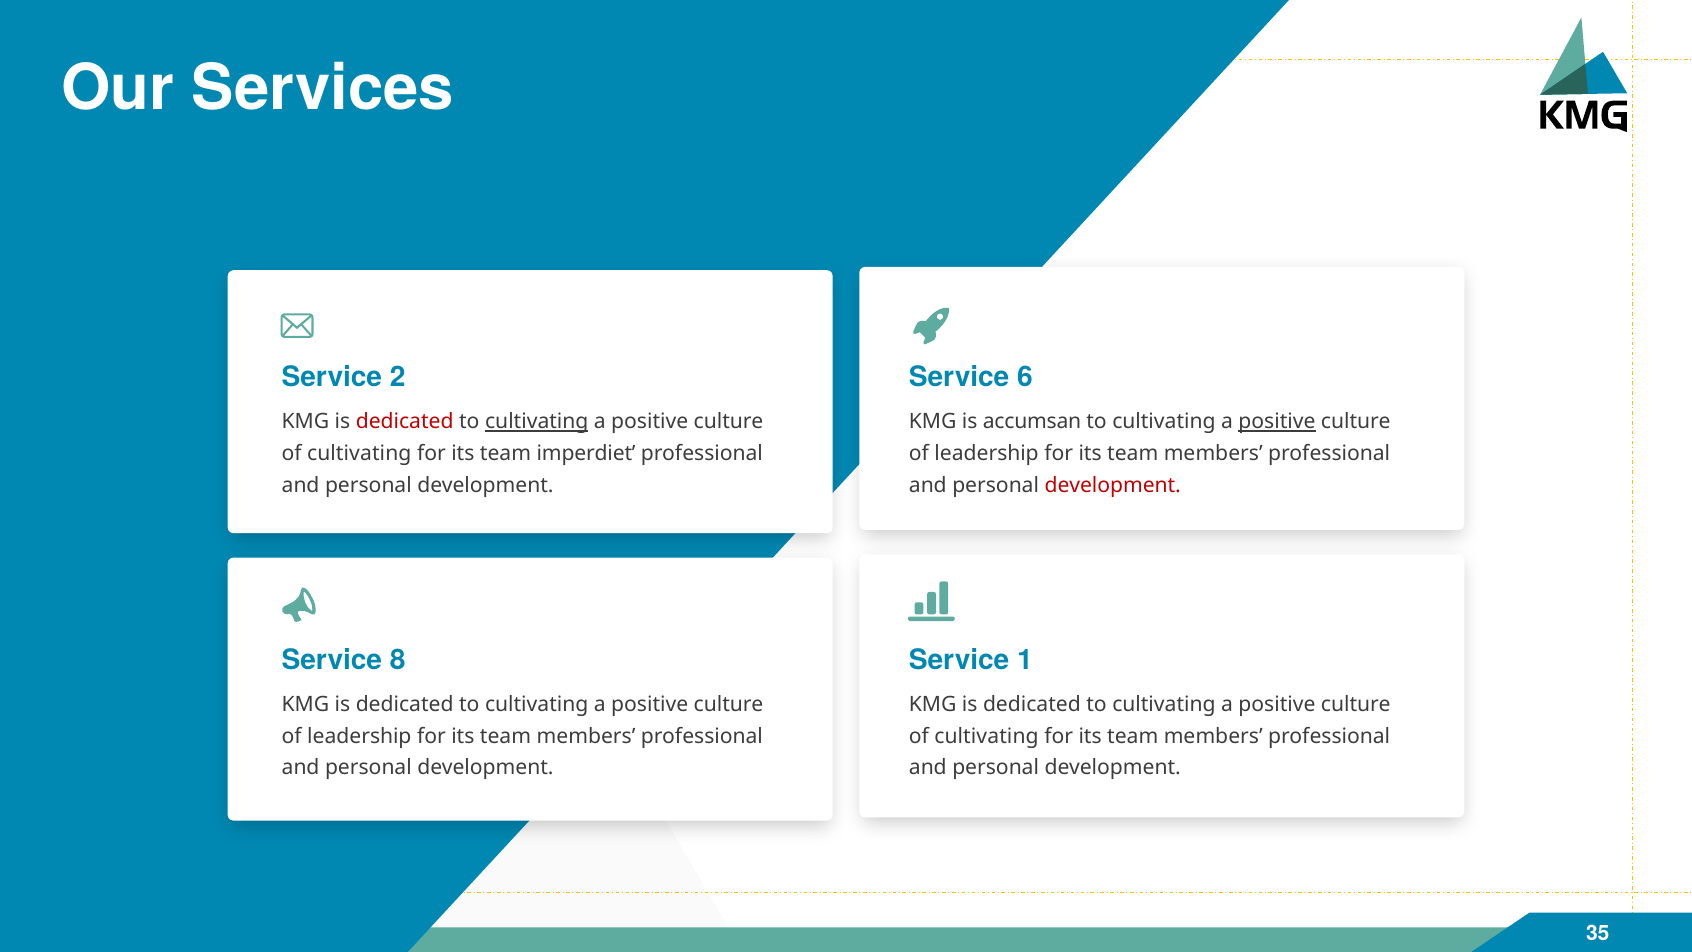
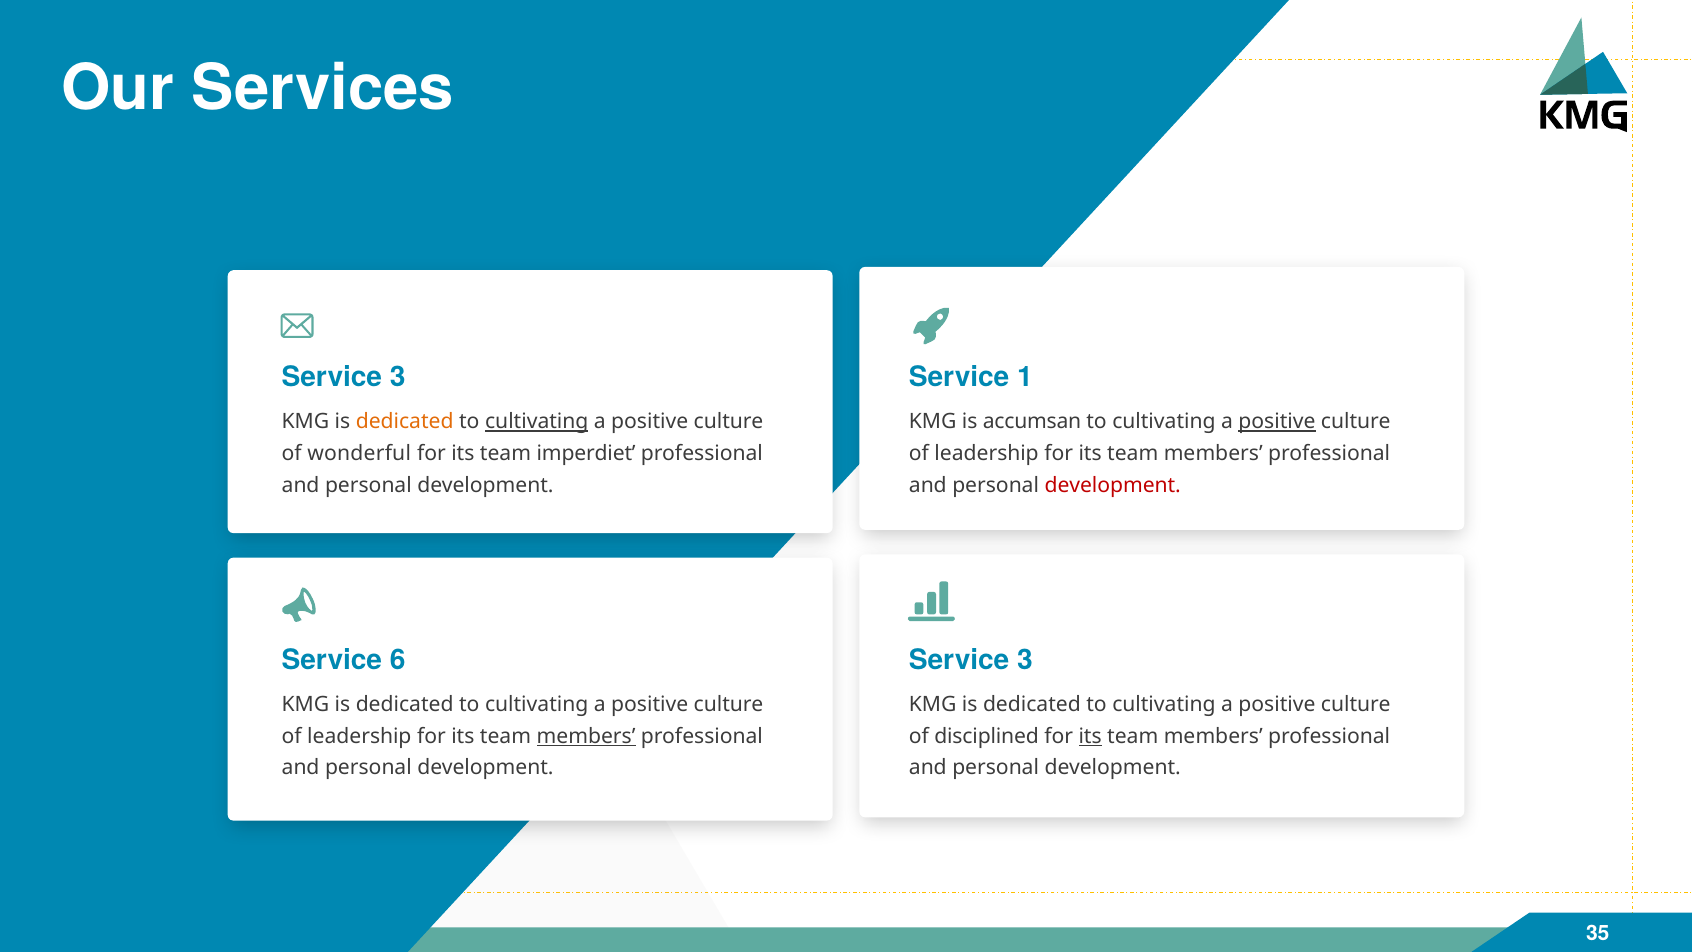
2 at (398, 377): 2 -> 3
6: 6 -> 1
dedicated at (405, 422) colour: red -> orange
cultivating at (359, 454): cultivating -> wonderful
8: 8 -> 6
1 at (1025, 660): 1 -> 3
members at (586, 736) underline: none -> present
cultivating at (986, 736): cultivating -> disciplined
its at (1090, 736) underline: none -> present
